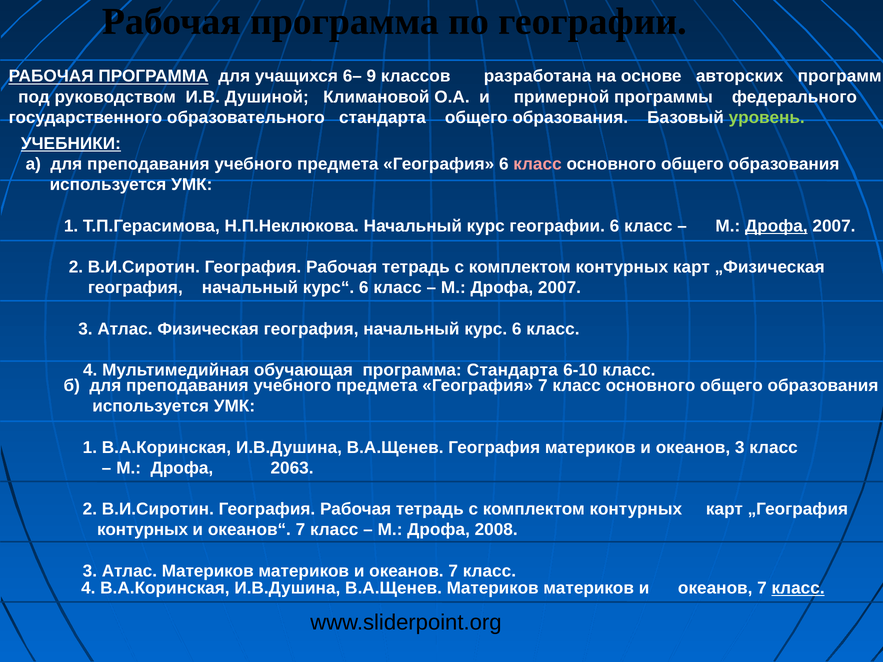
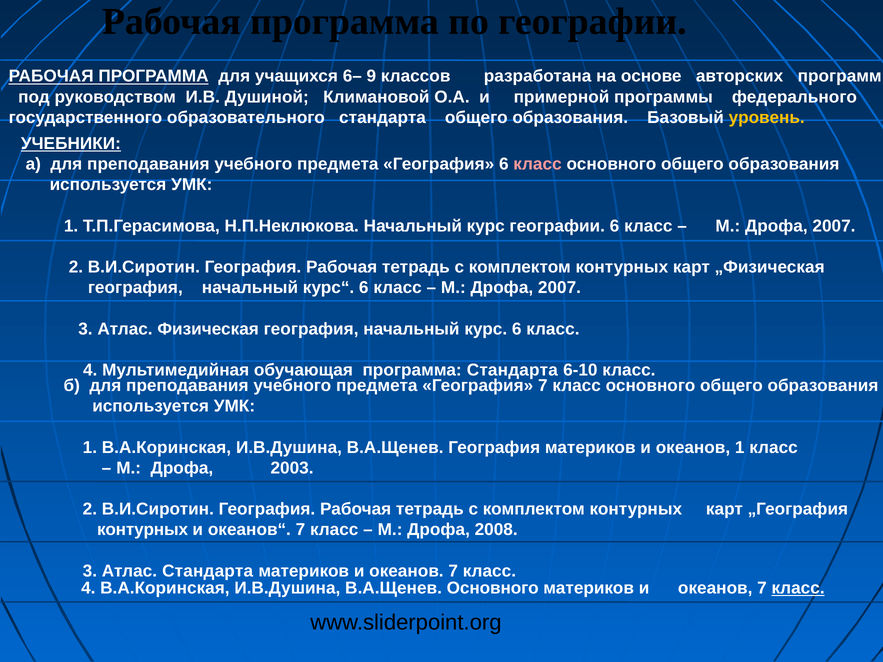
уровень colour: light green -> yellow
Дрофа at (776, 226) underline: present -> none
океанов 3: 3 -> 1
2063: 2063 -> 2003
Атлас Материков: Материков -> Стандарта
В.А.Щенев Материков: Материков -> Основного
